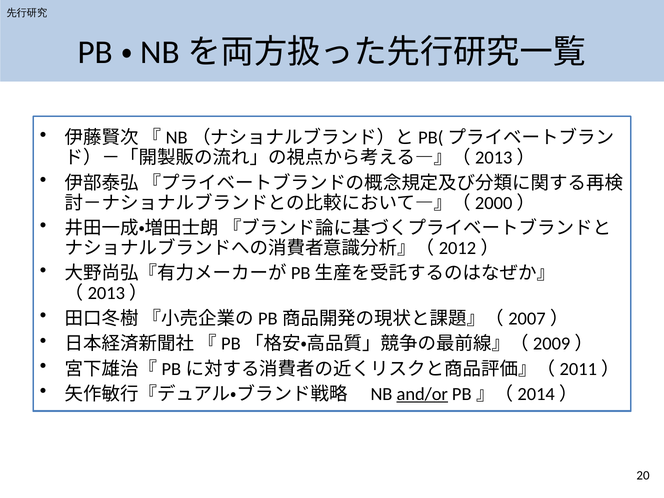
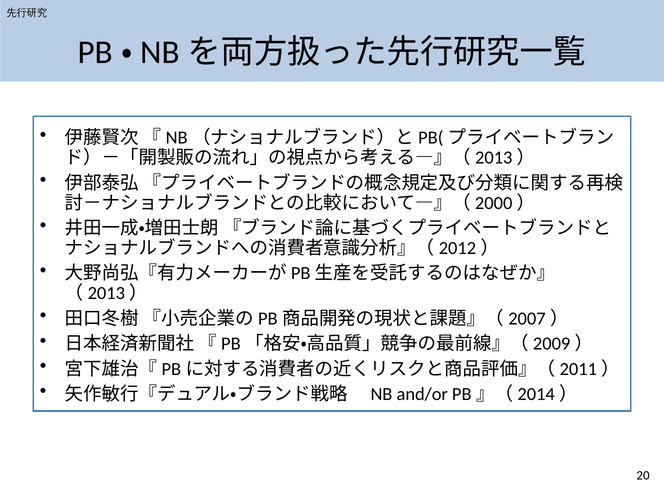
and/or underline: present -> none
